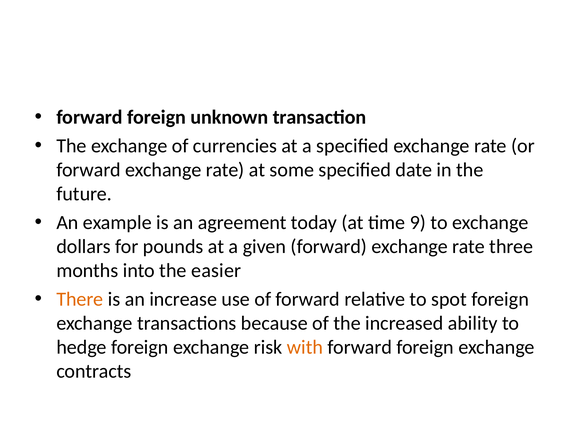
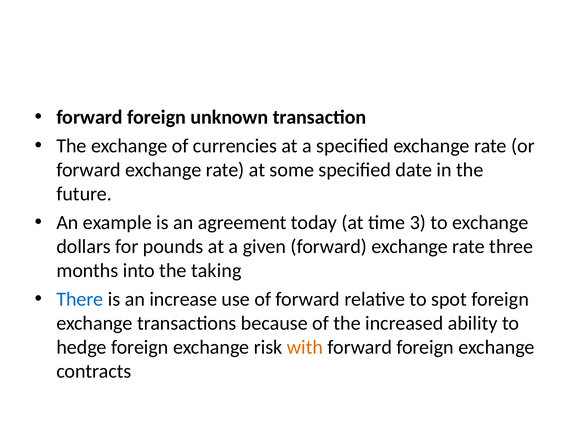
9: 9 -> 3
easier: easier -> taking
There colour: orange -> blue
